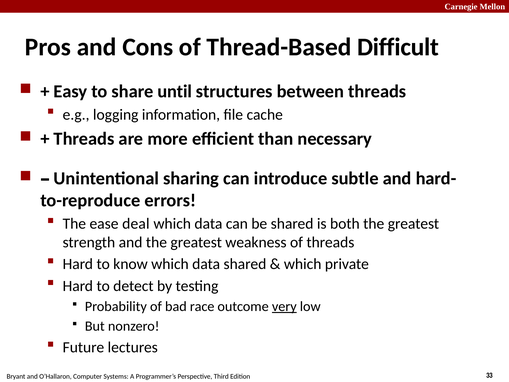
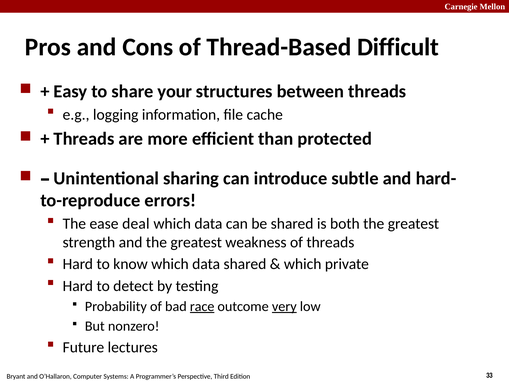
until: until -> your
necessary: necessary -> protected
race underline: none -> present
